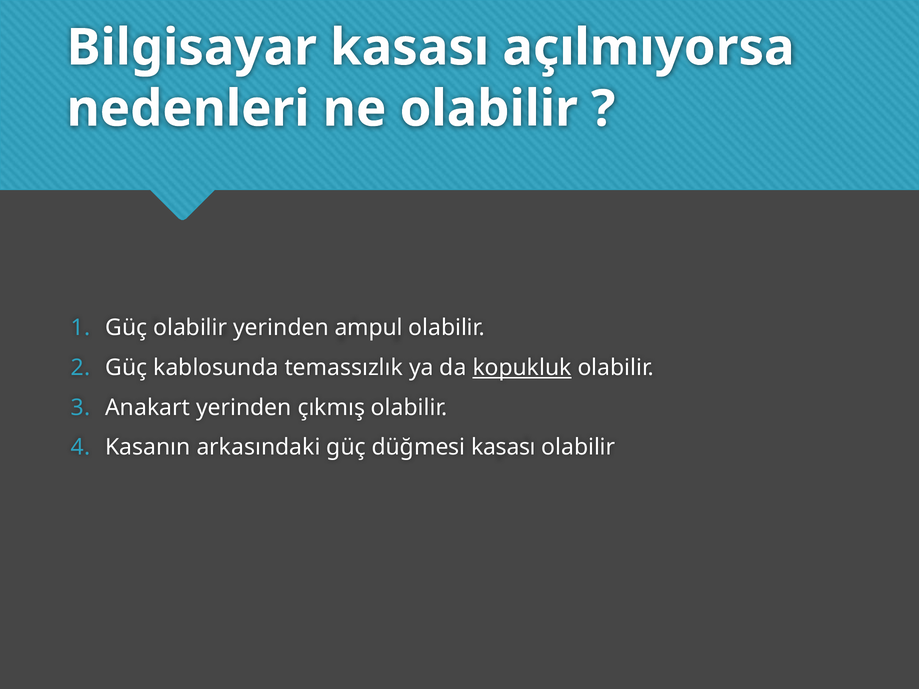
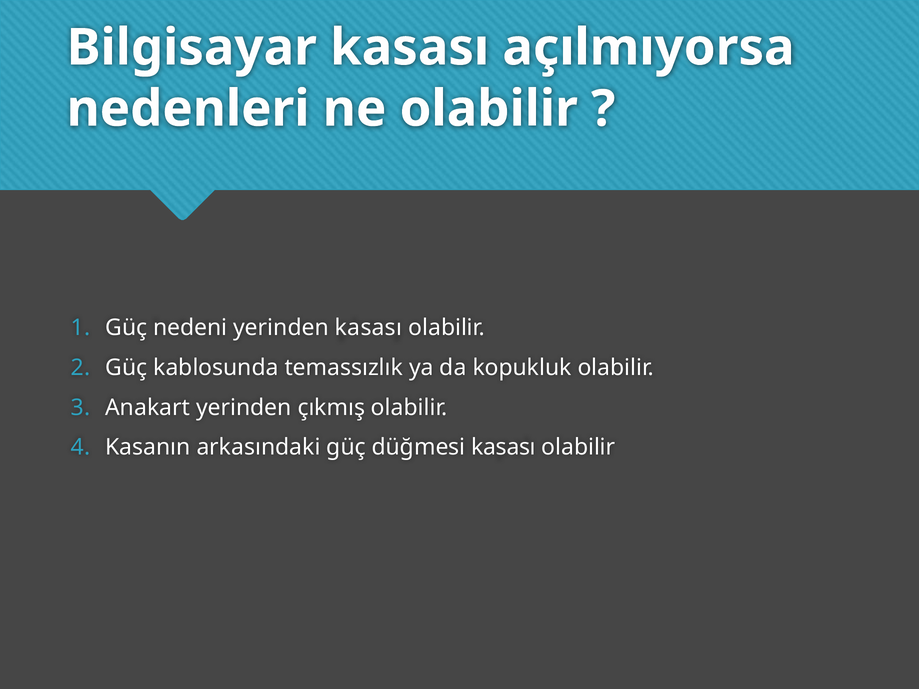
Güç olabilir: olabilir -> nedeni
yerinden ampul: ampul -> kasası
kopukluk underline: present -> none
